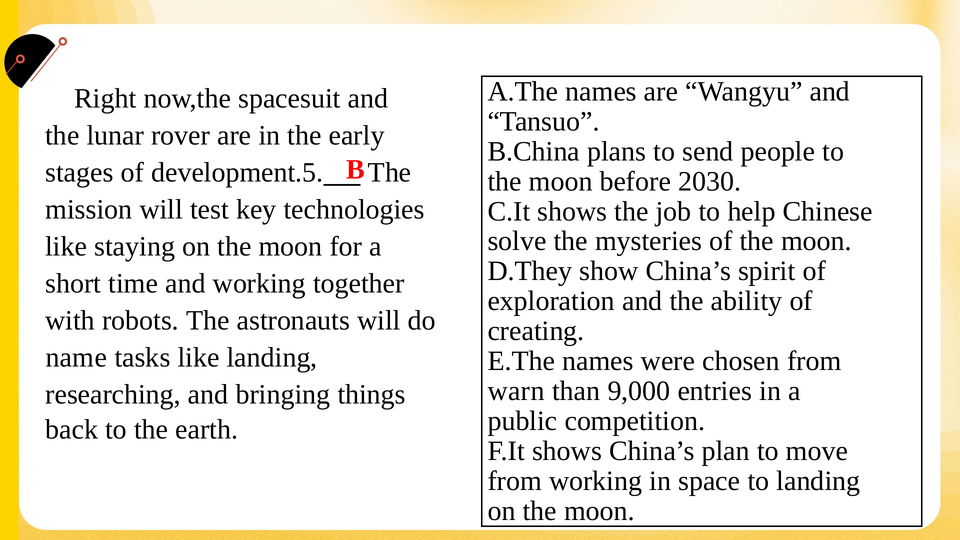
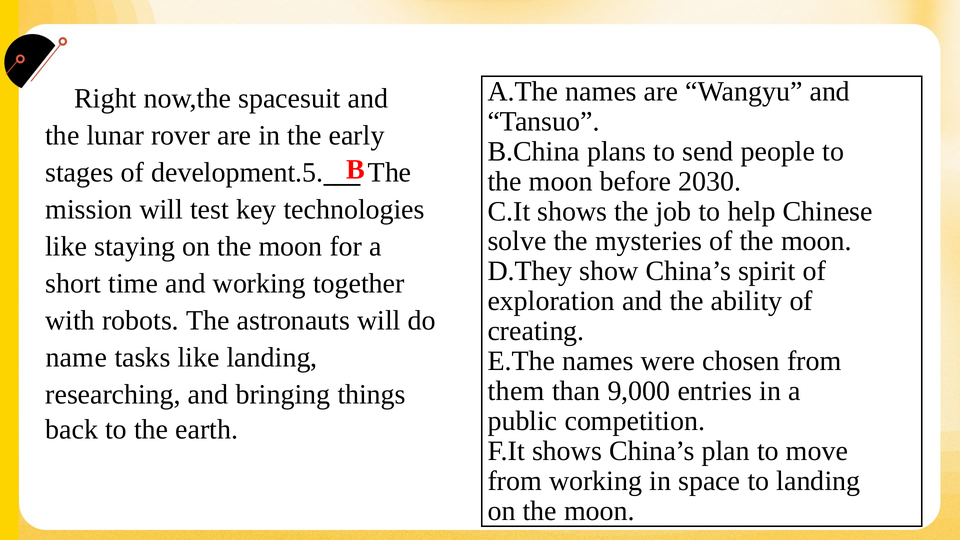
warn: warn -> them
